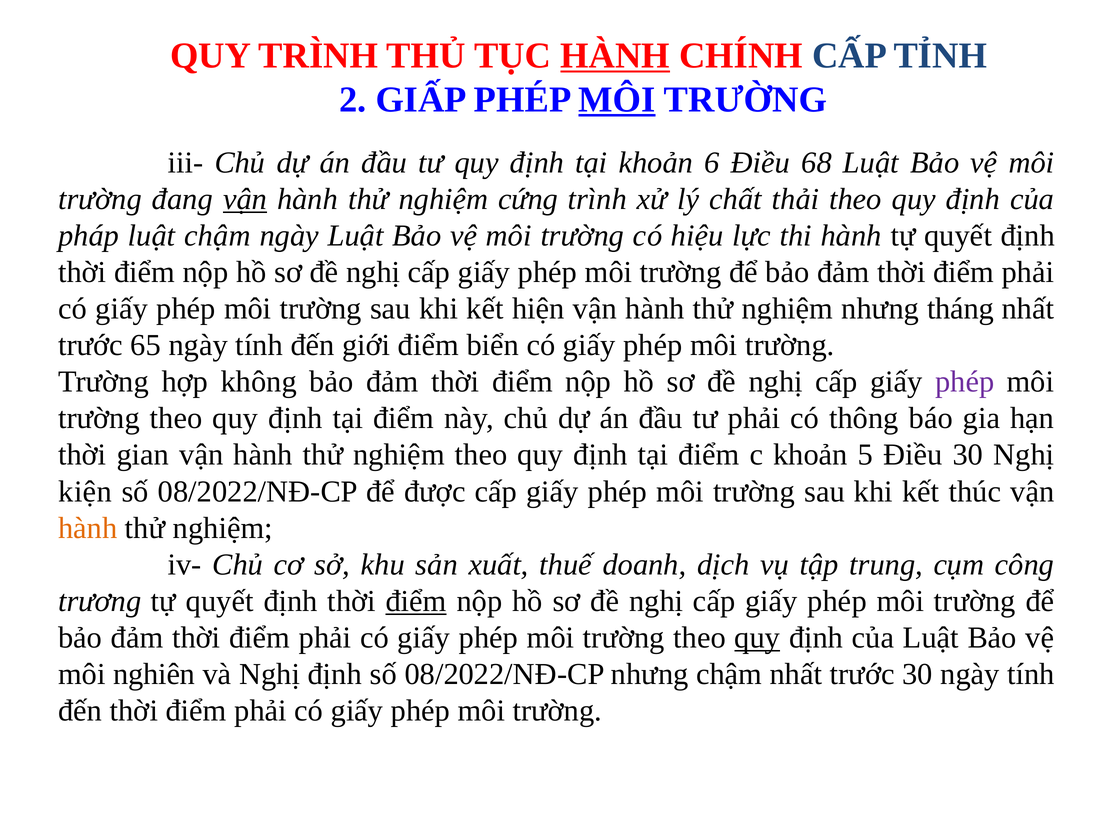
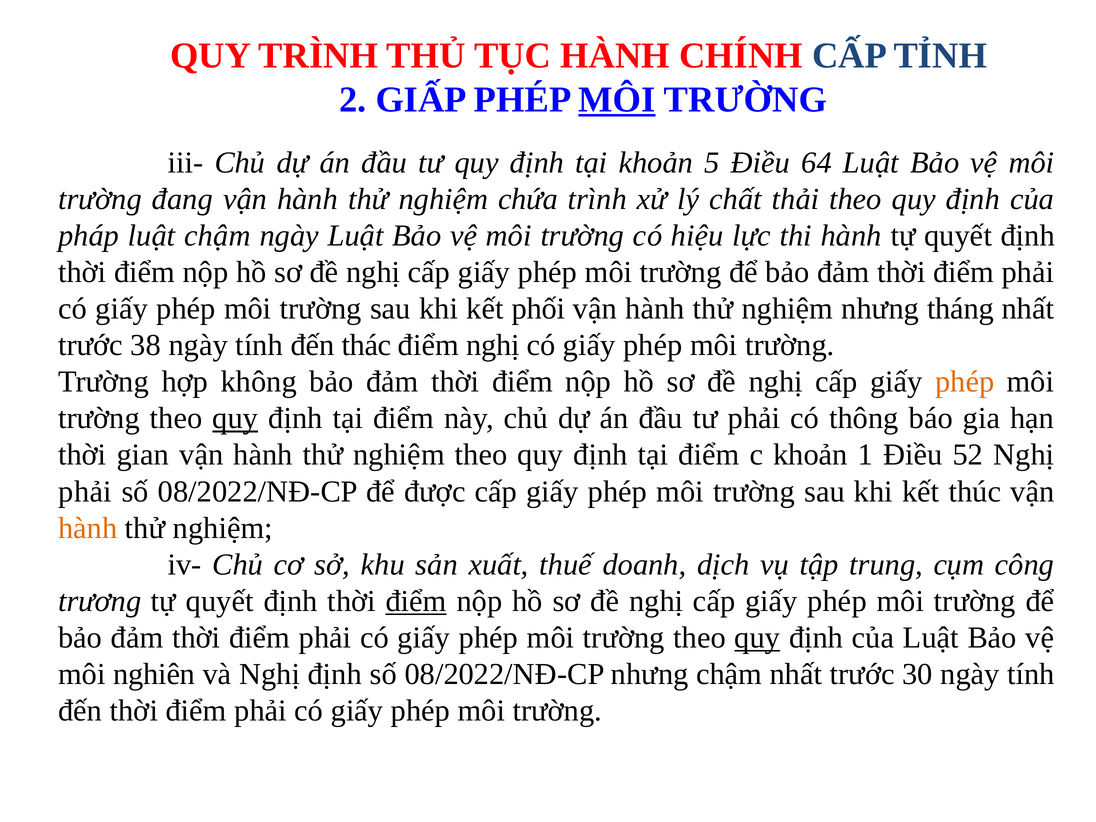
HÀNH at (615, 56) underline: present -> none
6: 6 -> 5
68: 68 -> 64
vận at (245, 199) underline: present -> none
cứng: cứng -> chứa
hiện: hiện -> phối
65: 65 -> 38
giới: giới -> thác
điểm biển: biển -> nghị
phép at (965, 382) colour: purple -> orange
quy at (235, 418) underline: none -> present
5: 5 -> 1
Điều 30: 30 -> 52
kiện at (85, 491): kiện -> phải
